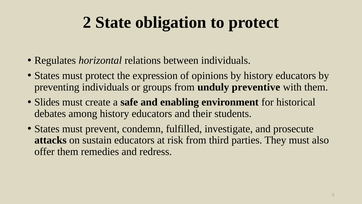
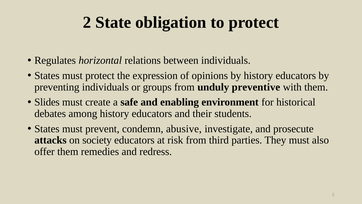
fulfilled: fulfilled -> abusive
sustain: sustain -> society
